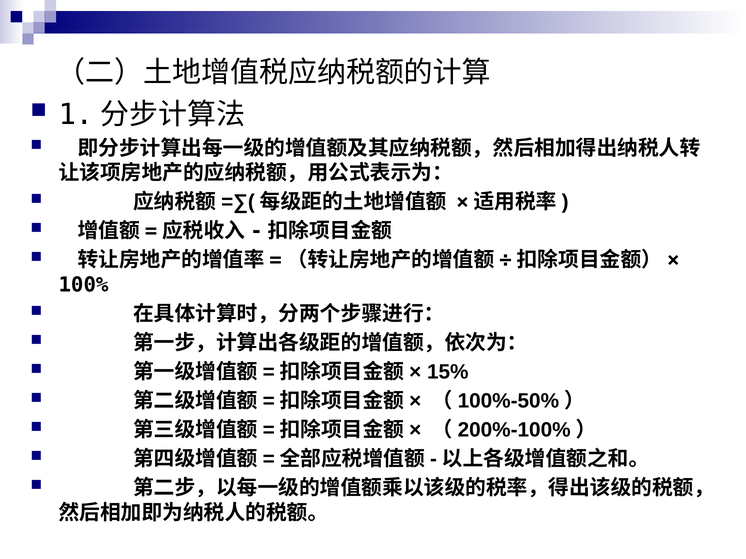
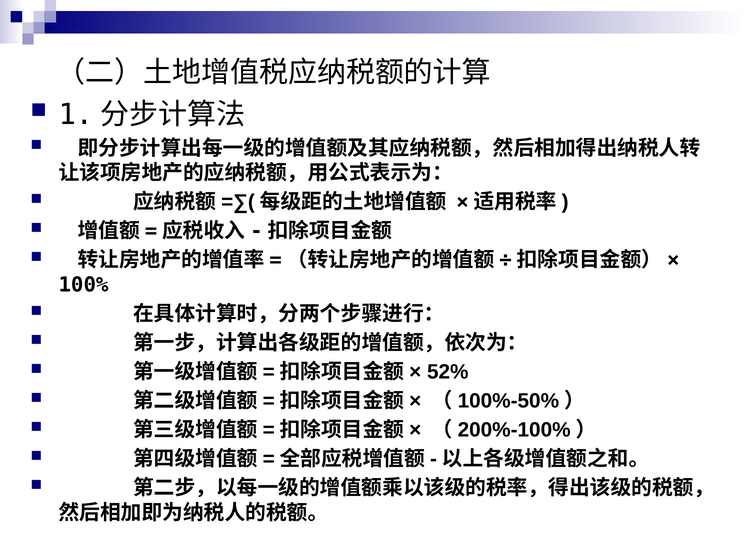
15%: 15% -> 52%
